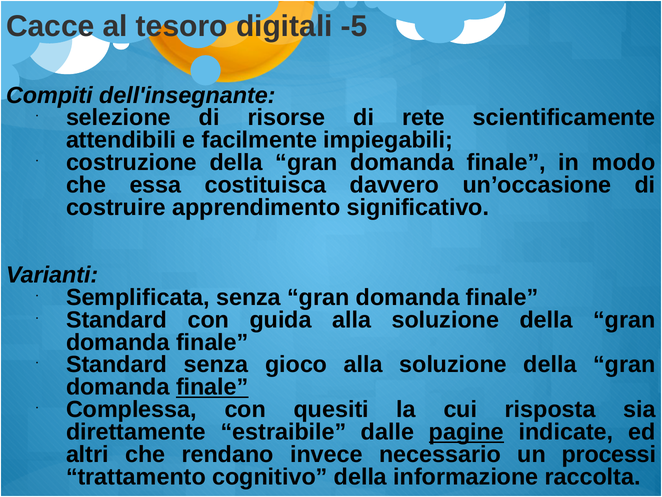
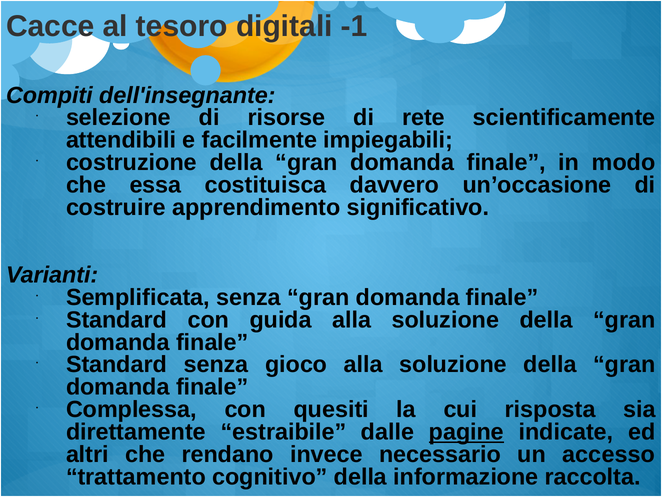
-5: -5 -> -1
finale at (212, 387) underline: present -> none
processi: processi -> accesso
